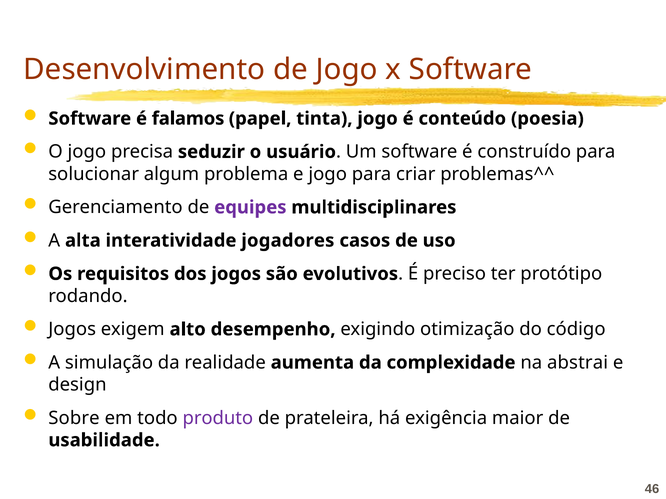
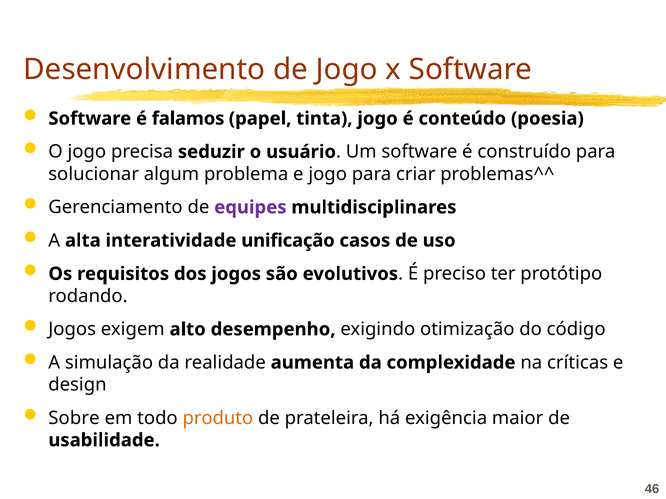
jogadores: jogadores -> unificação
abstrai: abstrai -> críticas
produto colour: purple -> orange
